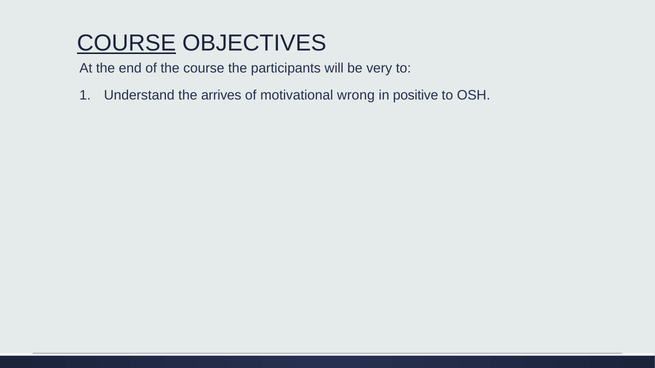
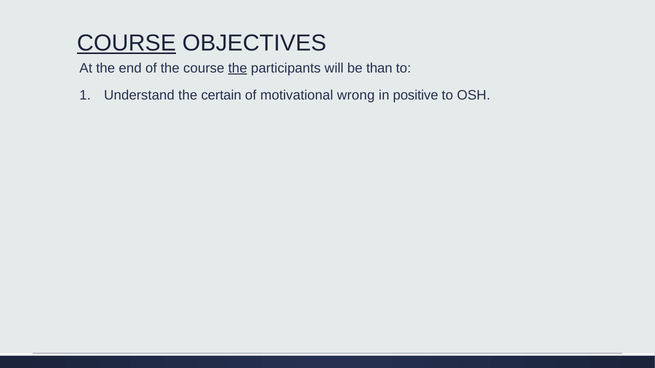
the at (238, 68) underline: none -> present
very: very -> than
arrives: arrives -> certain
